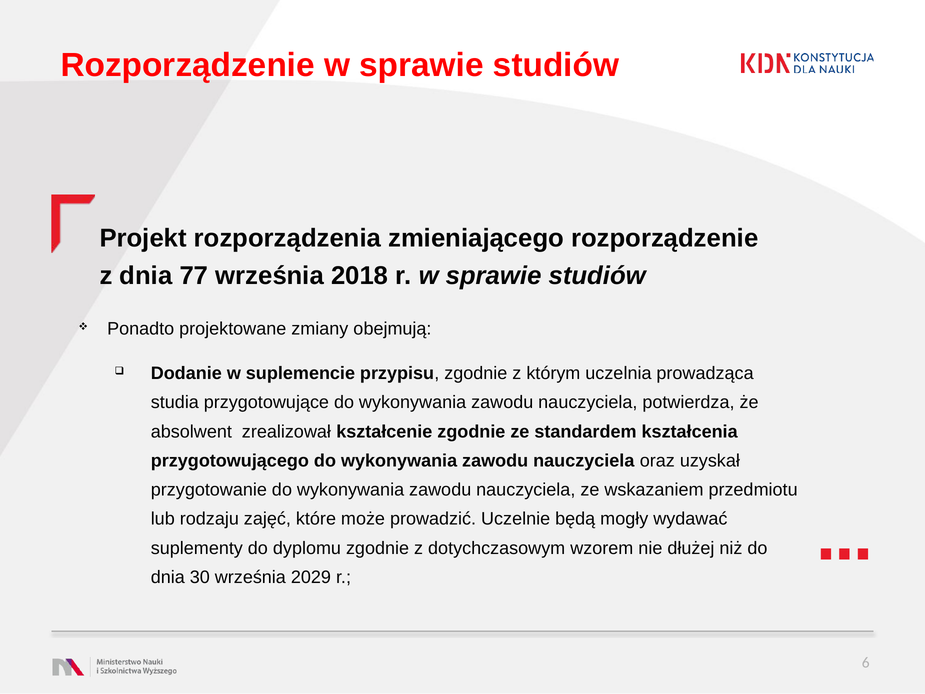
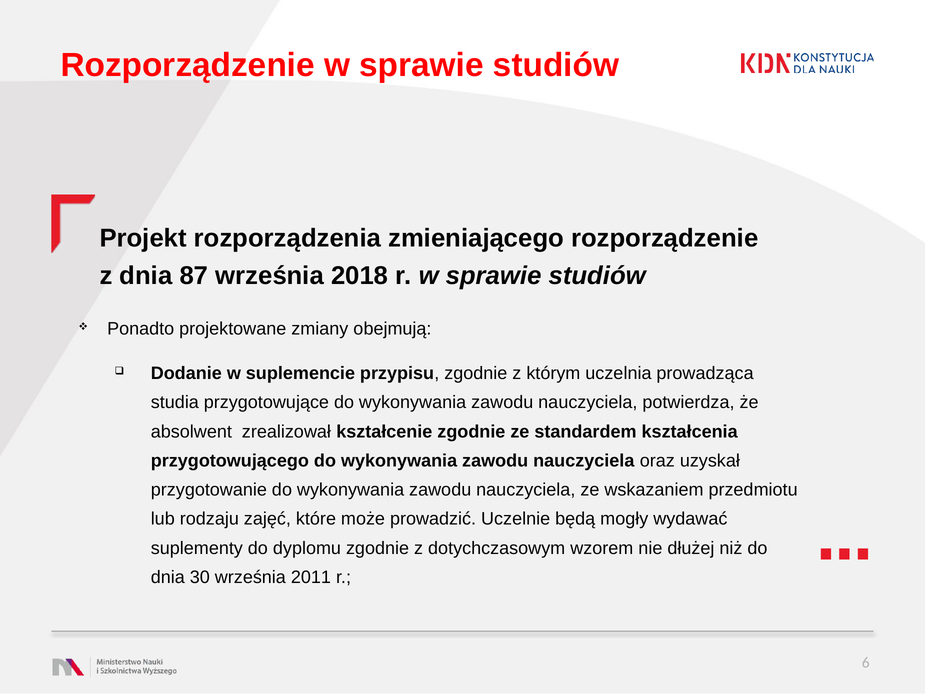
77: 77 -> 87
2029: 2029 -> 2011
